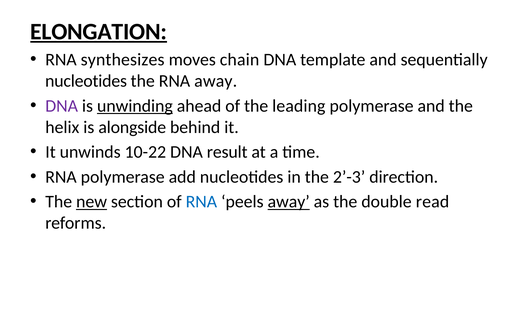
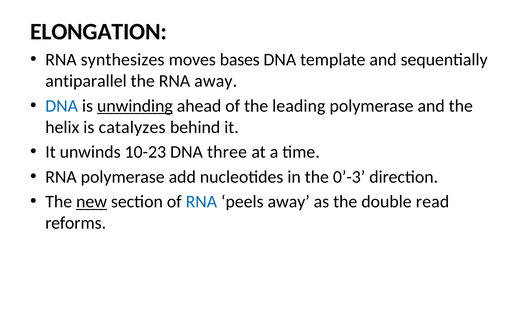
ELONGATION underline: present -> none
chain: chain -> bases
nucleotides at (86, 81): nucleotides -> antiparallel
DNA at (62, 106) colour: purple -> blue
alongside: alongside -> catalyzes
10-22: 10-22 -> 10-23
result: result -> three
2’-3: 2’-3 -> 0’-3
away at (289, 202) underline: present -> none
